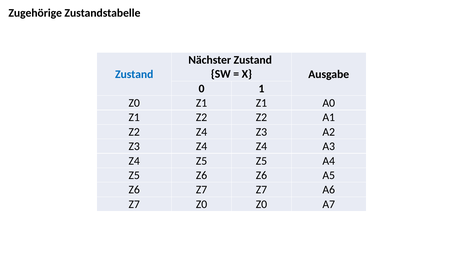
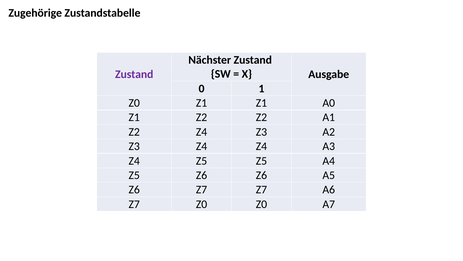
Zustand at (134, 74) colour: blue -> purple
